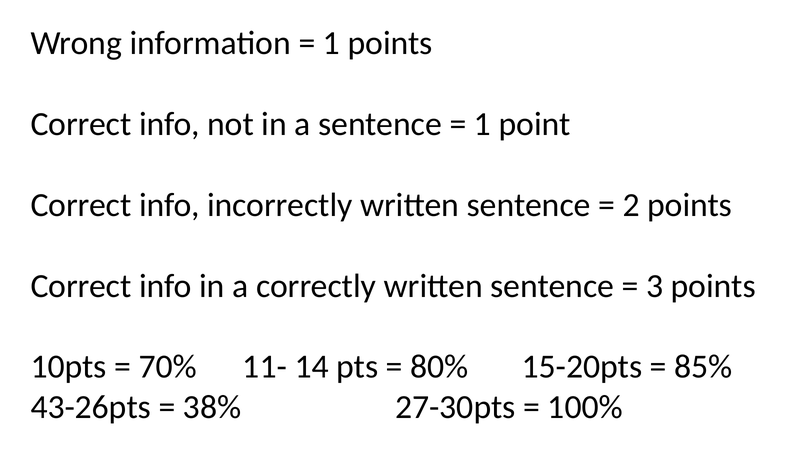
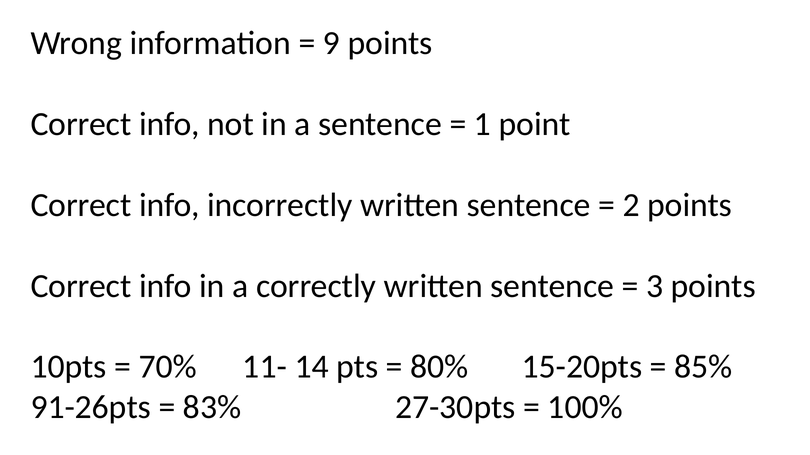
1 at (331, 43): 1 -> 9
43-26pts: 43-26pts -> 91-26pts
38%: 38% -> 83%
